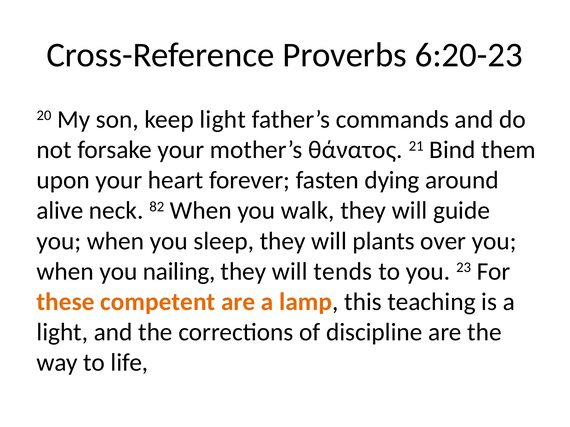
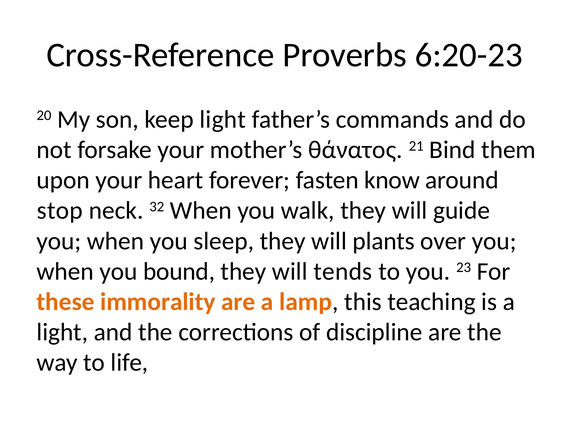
dying: dying -> know
alive: alive -> stop
82: 82 -> 32
nailing: nailing -> bound
competent: competent -> immorality
